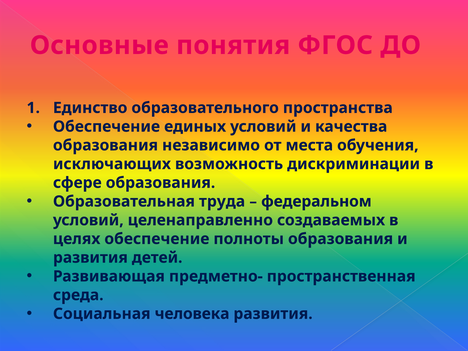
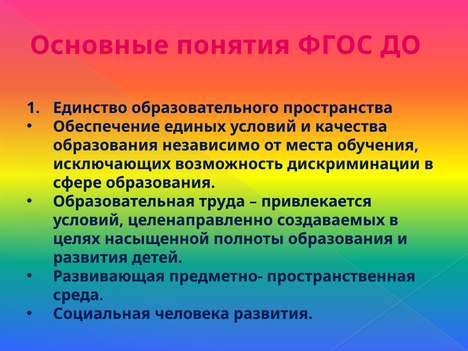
федеральном: федеральном -> привлекается
целях обеспечение: обеспечение -> насыщенной
